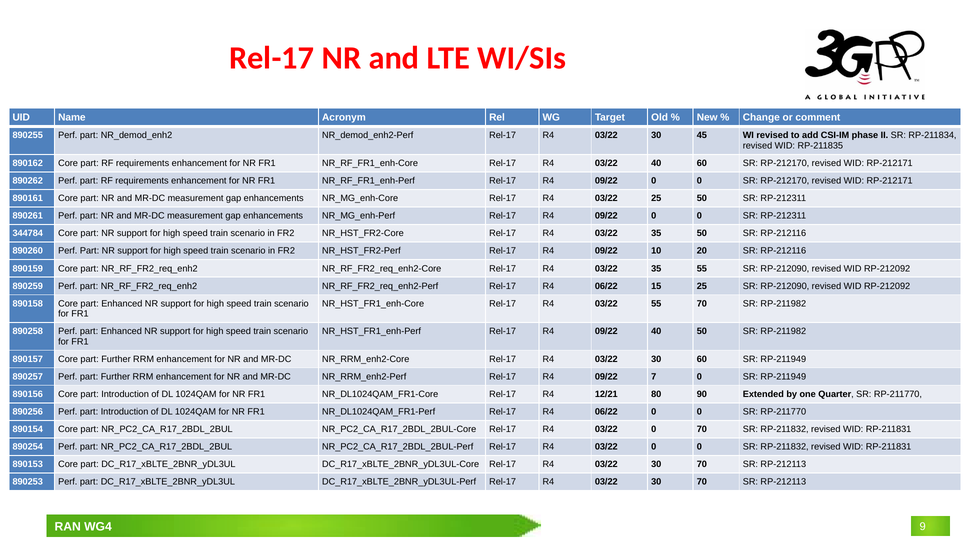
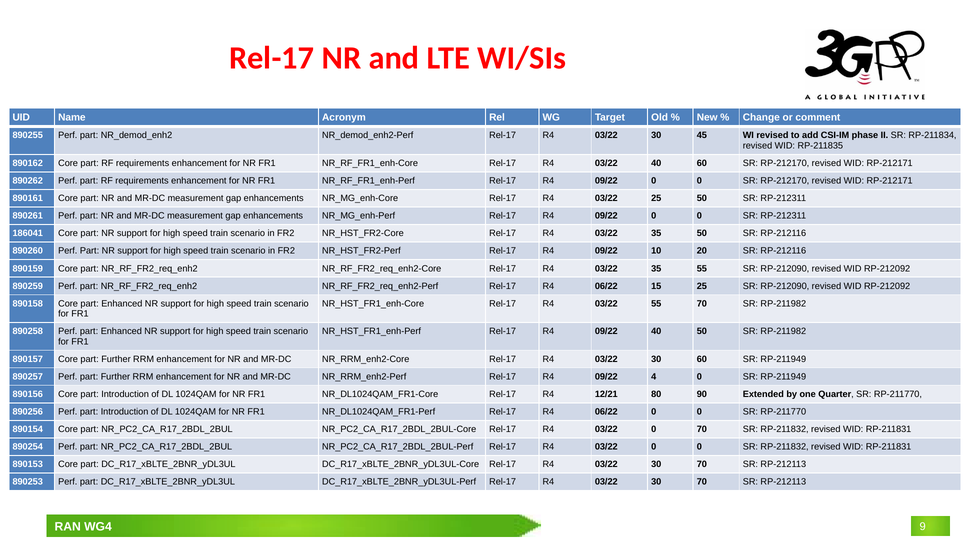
344784: 344784 -> 186041
7: 7 -> 4
